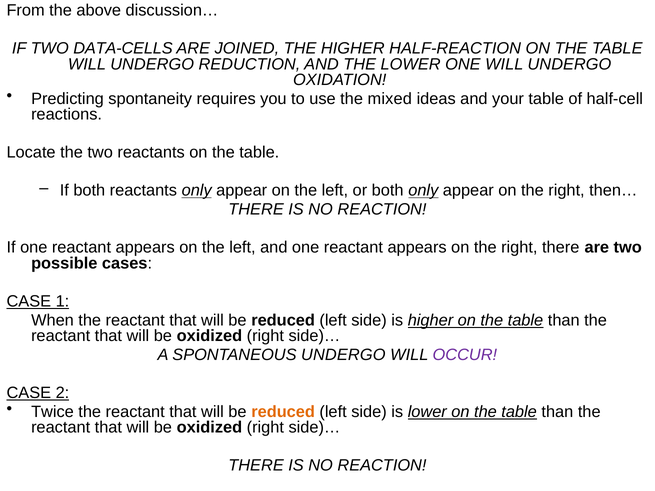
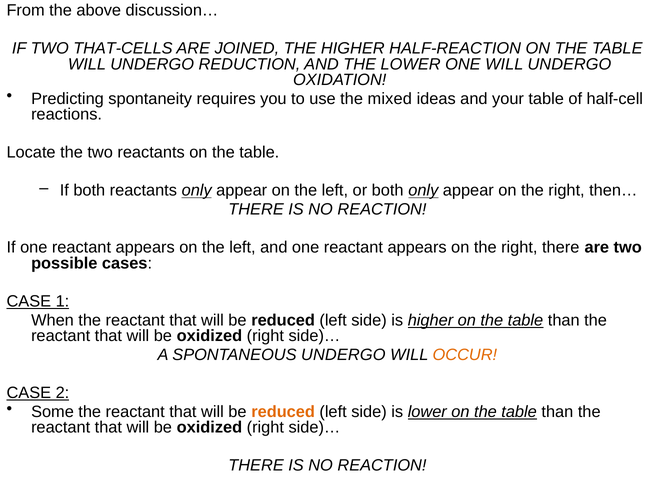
DATA-CELLS: DATA-CELLS -> THAT-CELLS
OCCUR colour: purple -> orange
Twice: Twice -> Some
